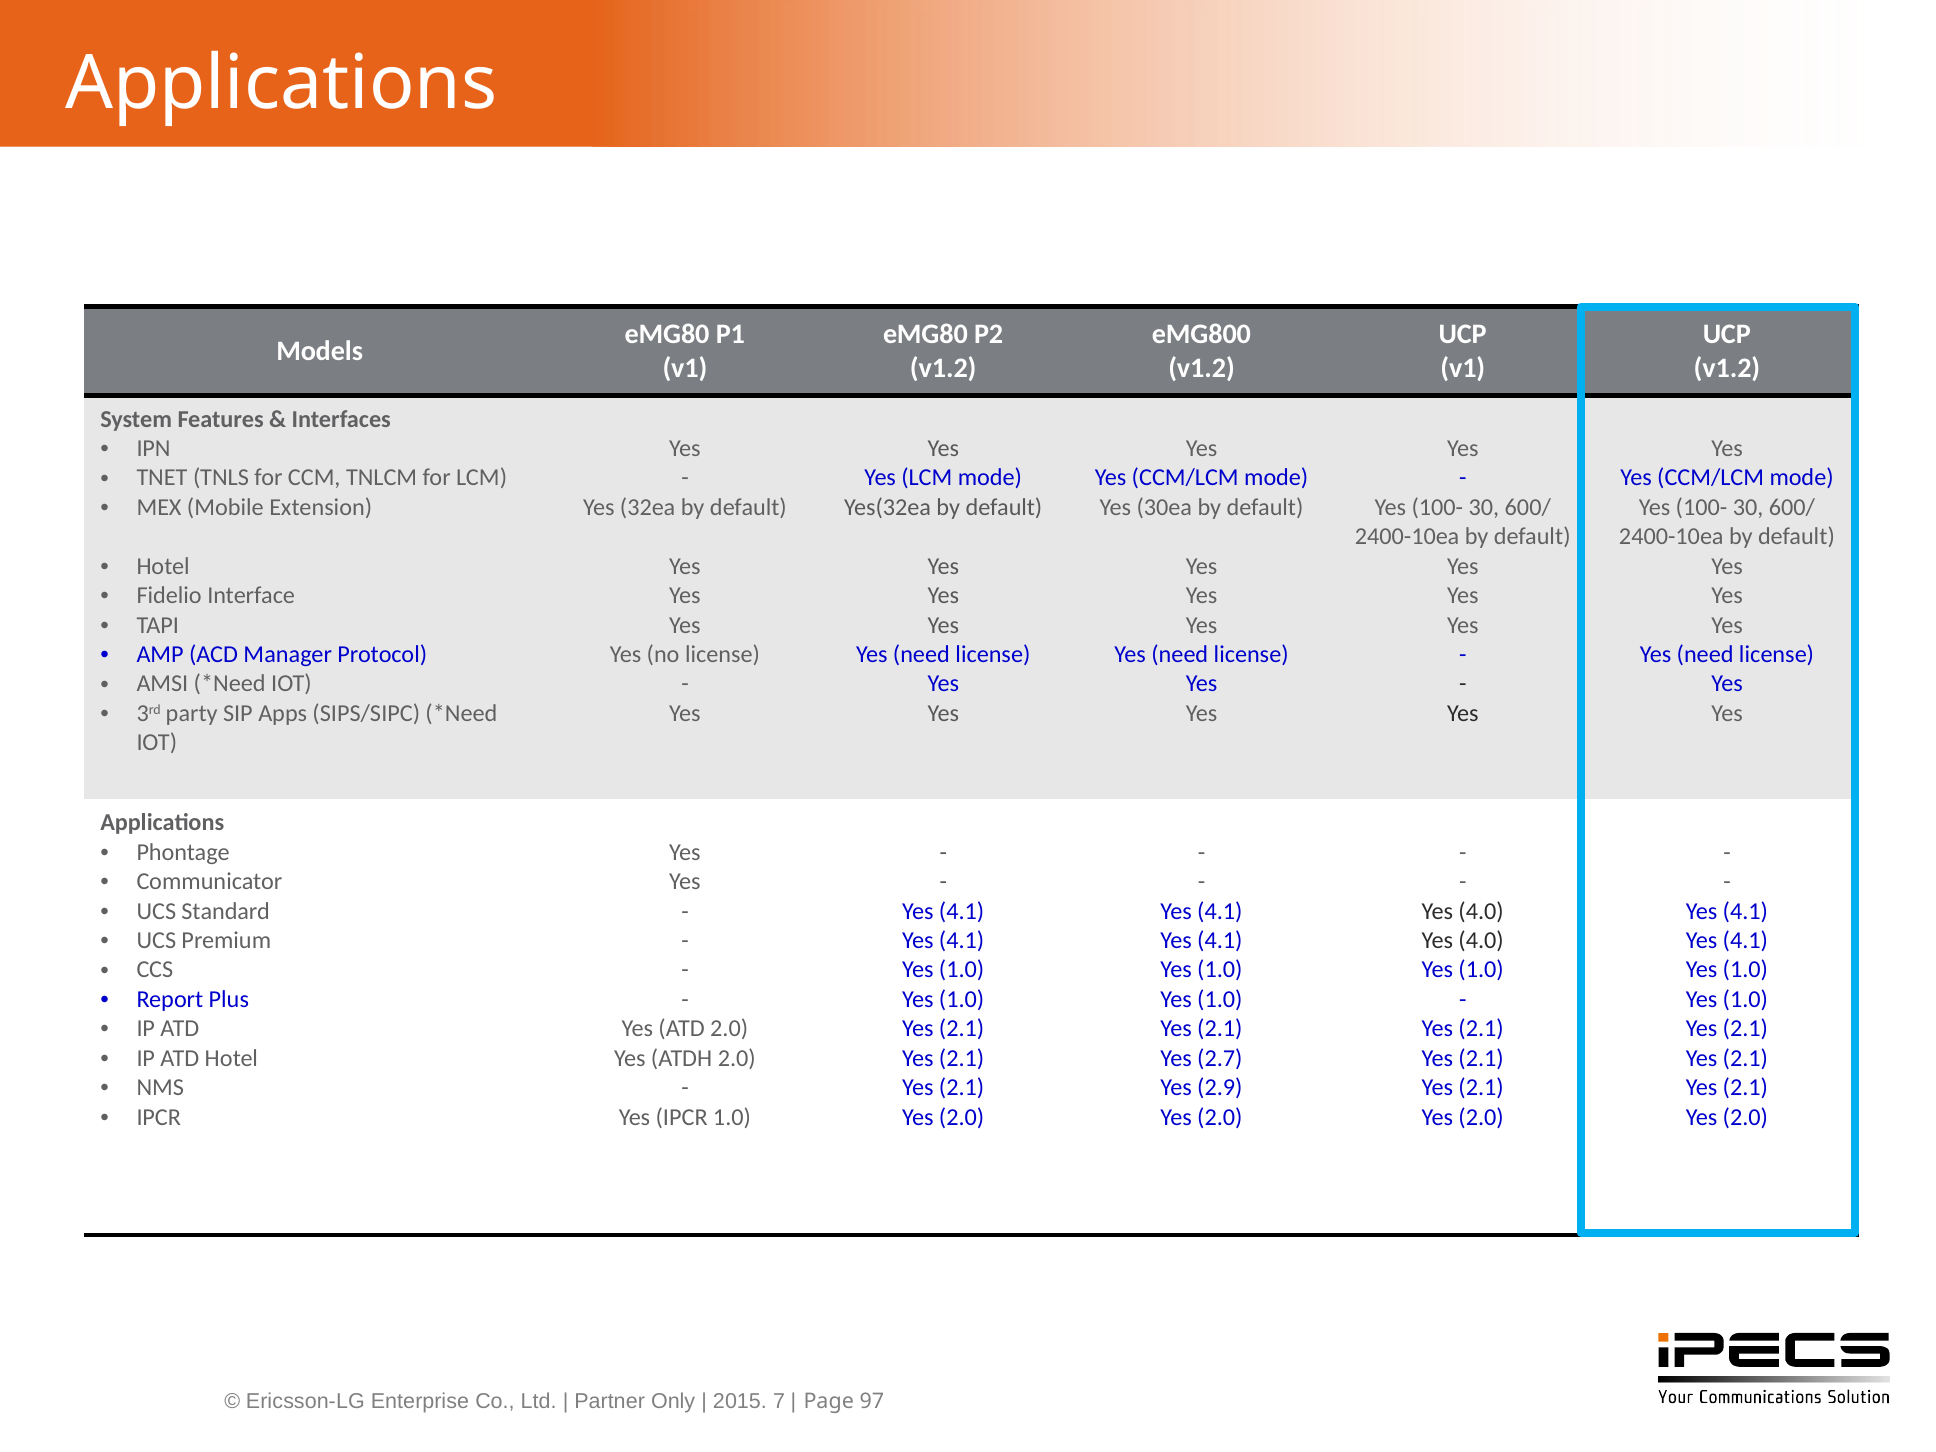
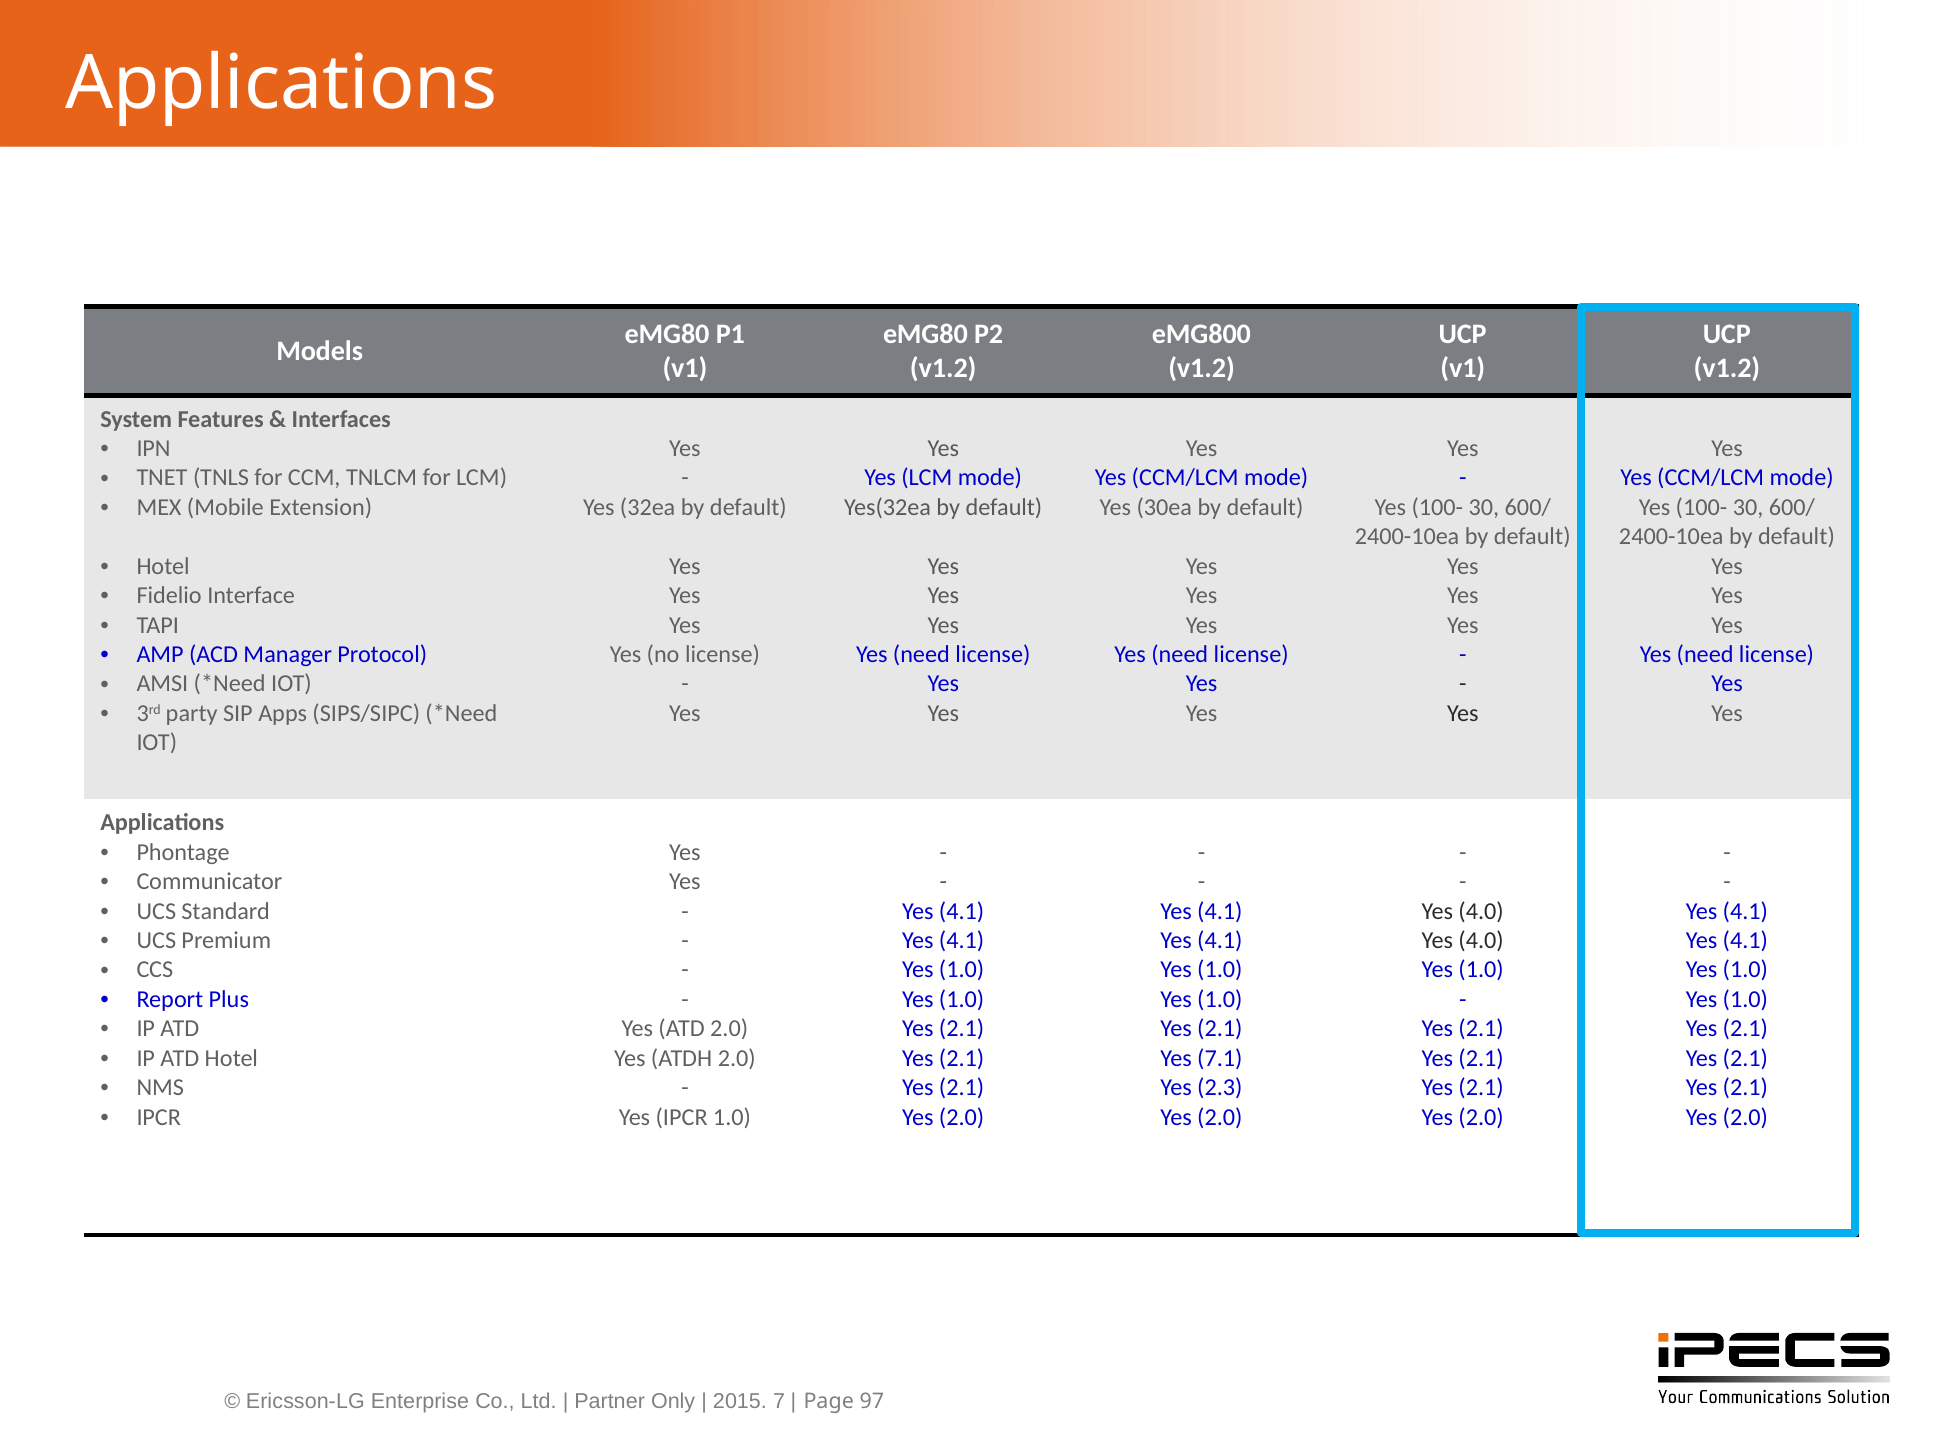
2.7: 2.7 -> 7.1
2.9: 2.9 -> 2.3
